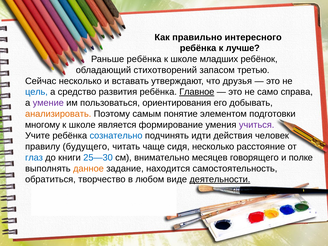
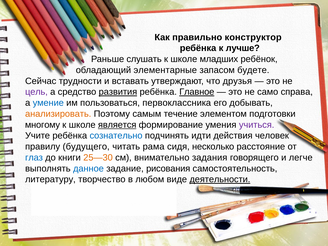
интересного: интересного -> конструктор
Раньше ребёнка: ребёнка -> слушать
стихотворений: стихотворений -> элементарные
третью: третью -> будете
Сейчас несколько: несколько -> трудности
цель colour: blue -> purple
развития underline: none -> present
умение colour: purple -> blue
ориентирования: ориентирования -> первоклассника
понятие: понятие -> течение
является underline: none -> present
чаще: чаще -> рама
25—30 colour: blue -> orange
месяцев: месяцев -> задания
полке: полке -> легче
данное colour: orange -> blue
находится: находится -> рисования
обратиться: обратиться -> литературу
